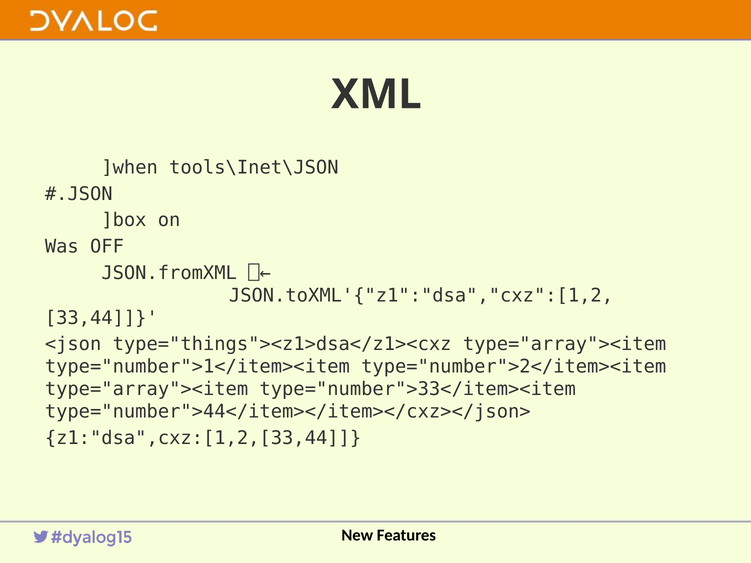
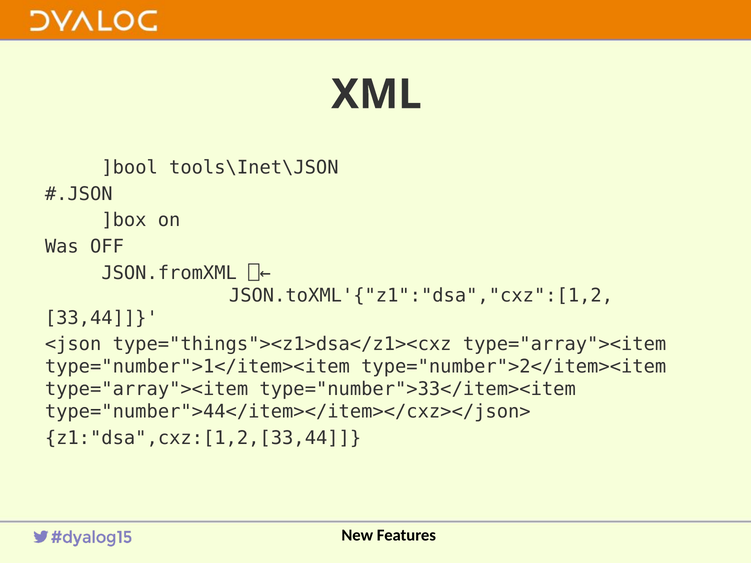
]when: ]when -> ]bool
